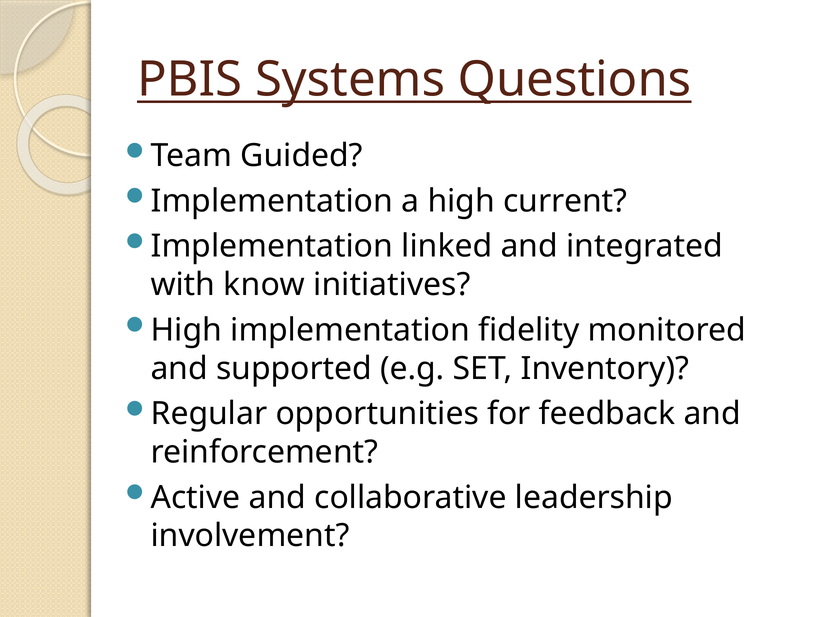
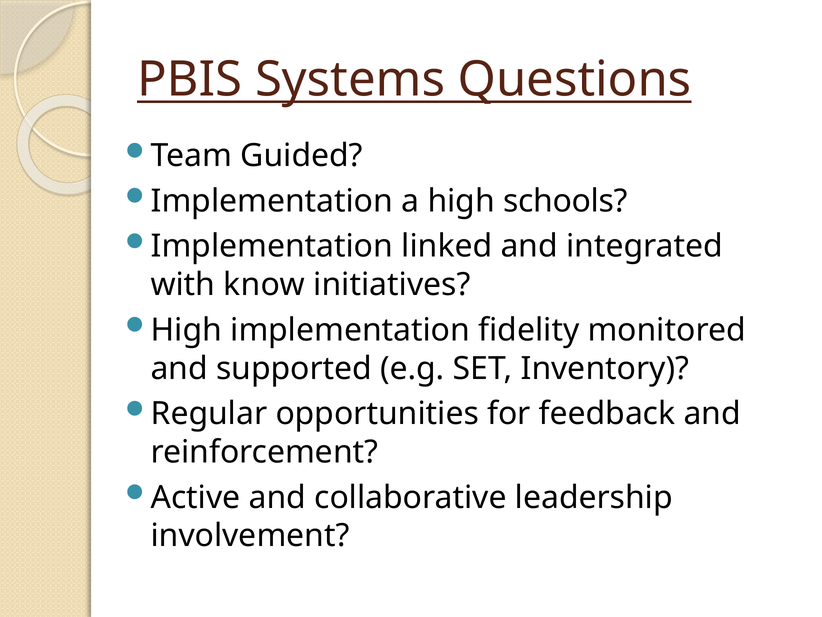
current: current -> schools
